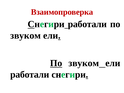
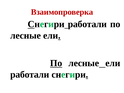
звуком at (26, 36): звуком -> лесные
звуком at (84, 63): звуком -> лесные
